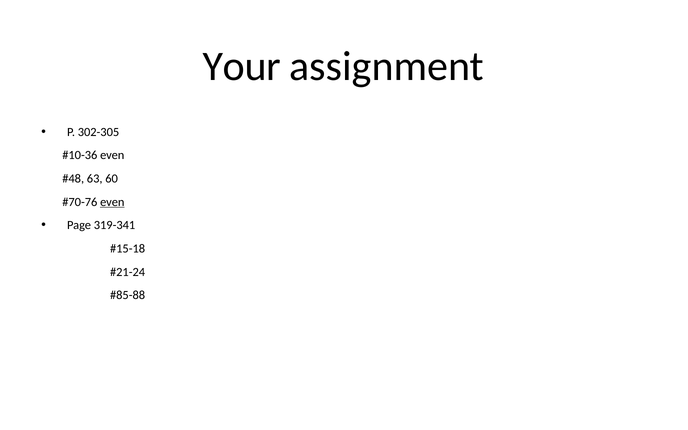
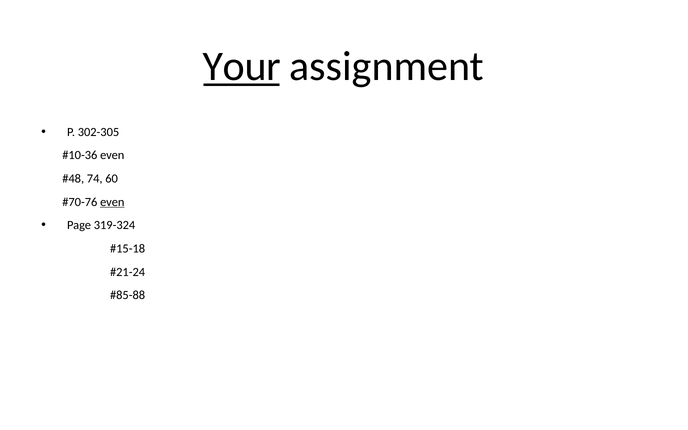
Your underline: none -> present
63: 63 -> 74
319-341: 319-341 -> 319-324
